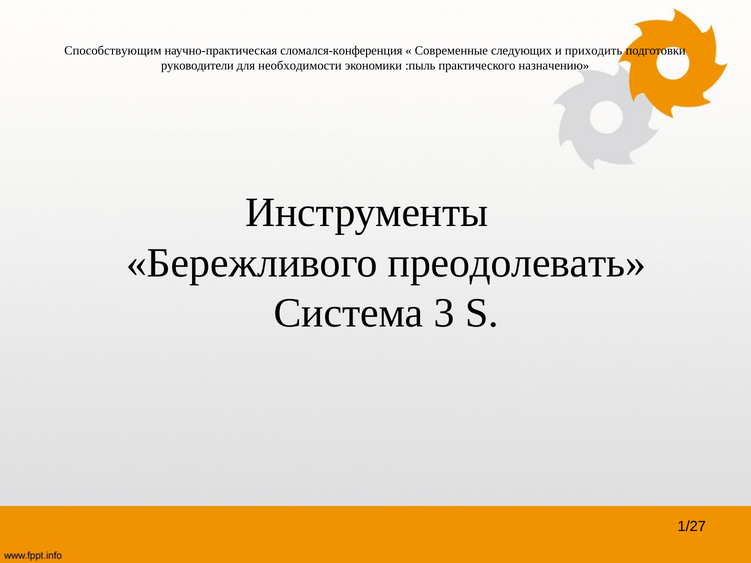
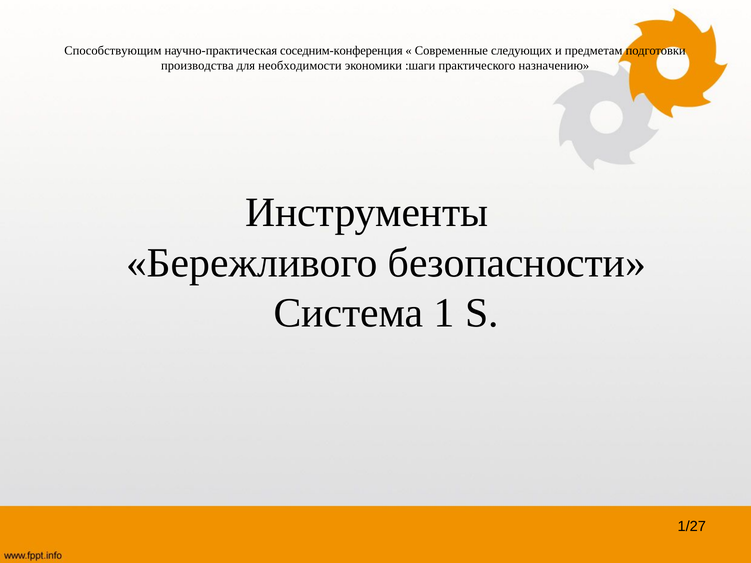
сломался-конференция: сломался-конференция -> соседним-конференция
приходить: приходить -> предметам
руководители: руководители -> производства
:пыль: :пыль -> :шаги
преодолевать: преодолевать -> безопасности
3: 3 -> 1
